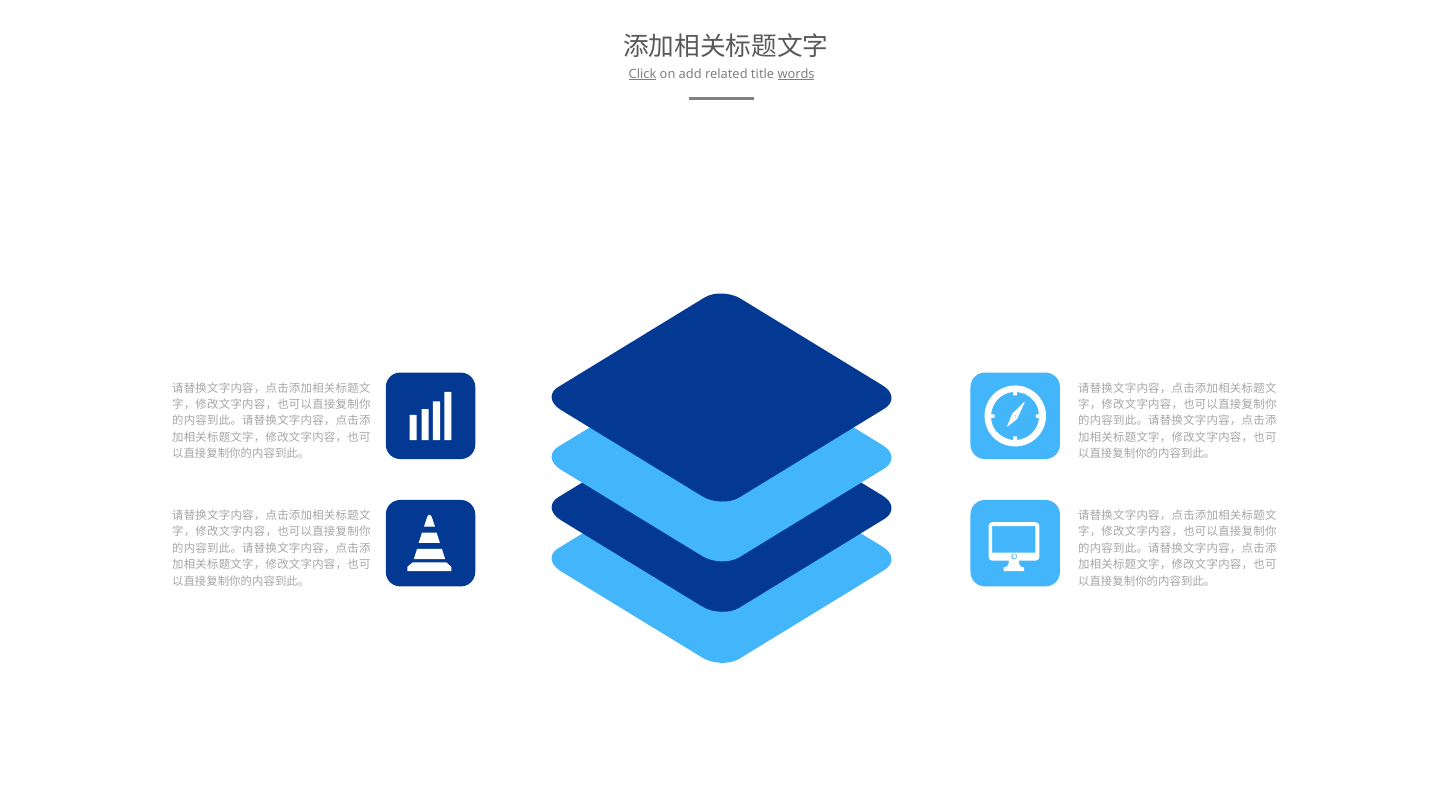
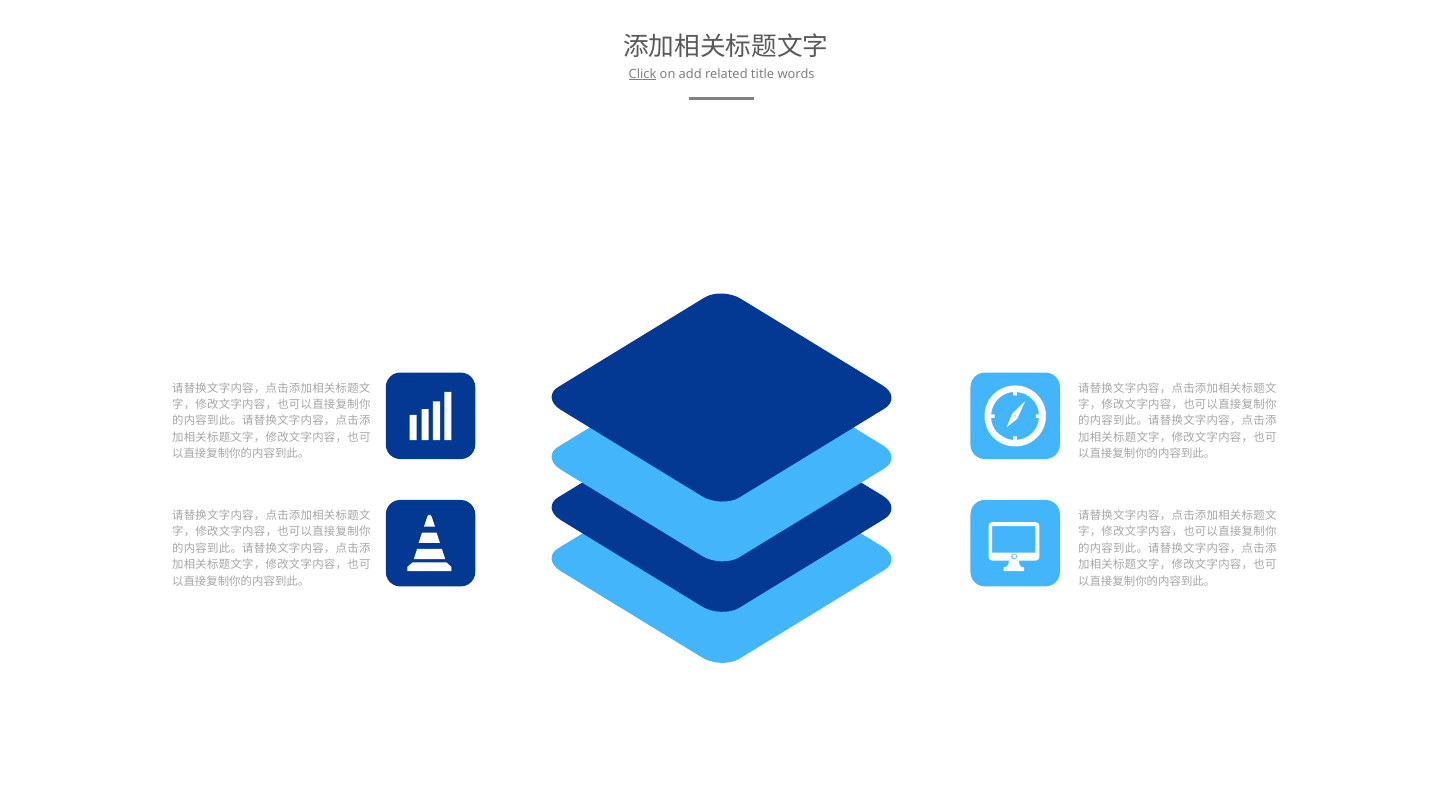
words underline: present -> none
